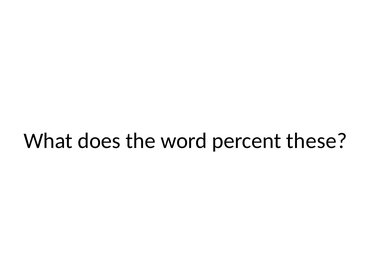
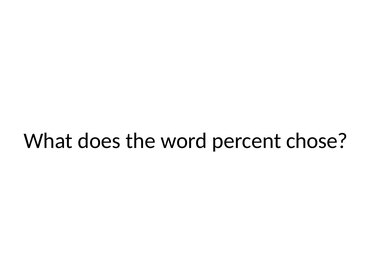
these: these -> chose
